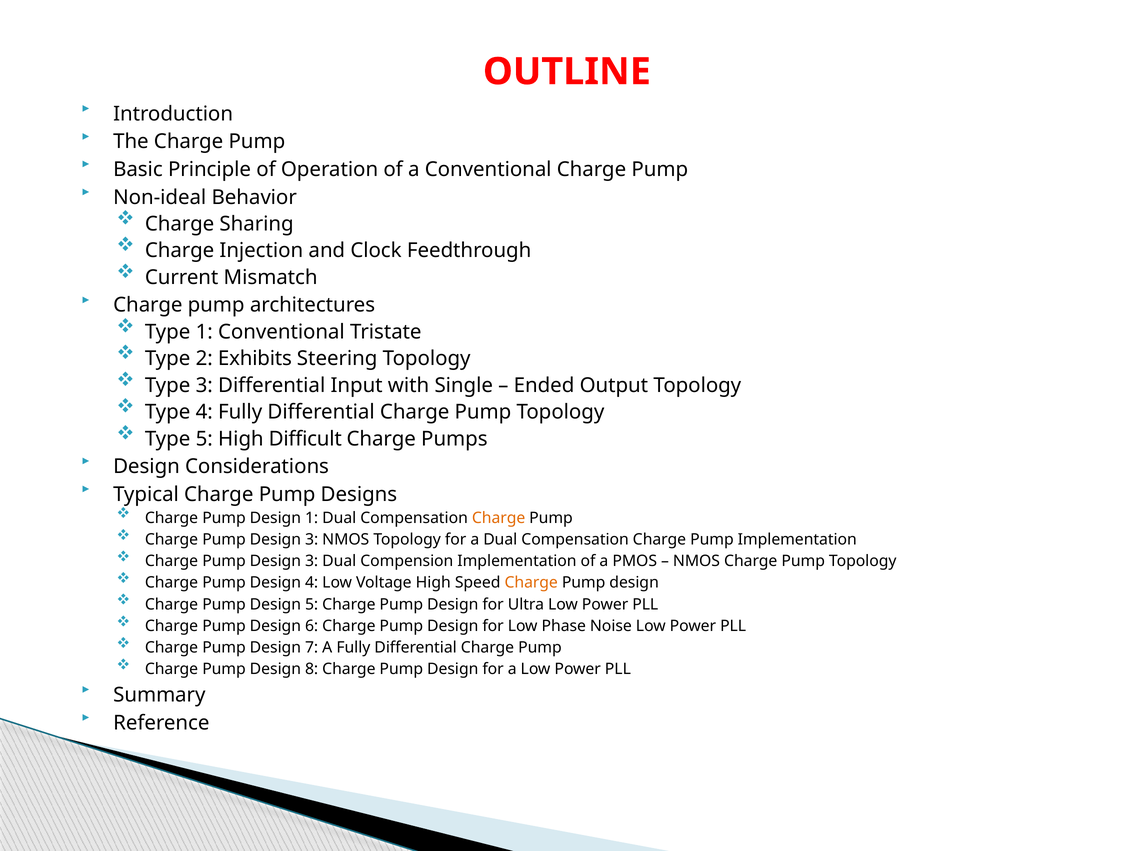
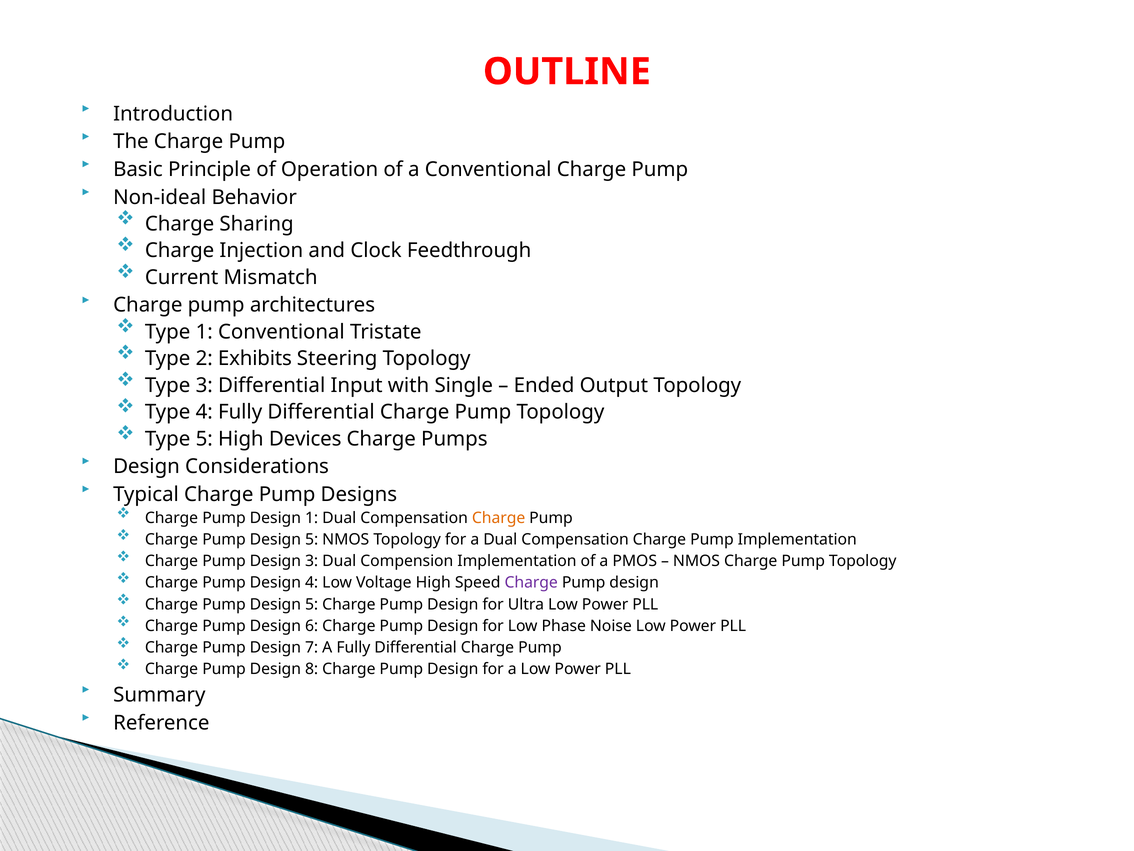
Difficult: Difficult -> Devices
3 at (312, 539): 3 -> 5
Charge at (531, 582) colour: orange -> purple
